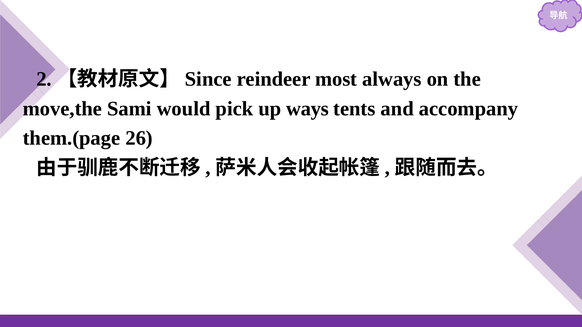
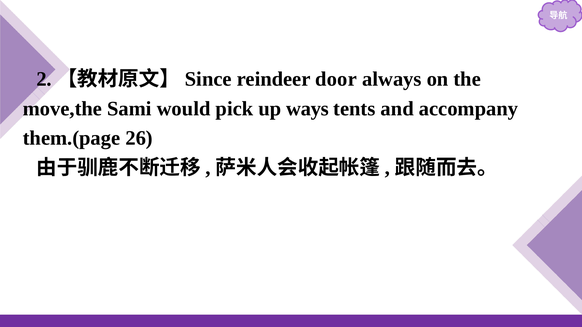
most: most -> door
